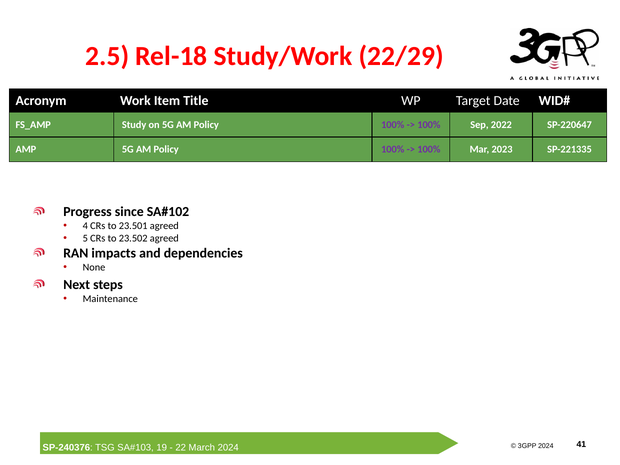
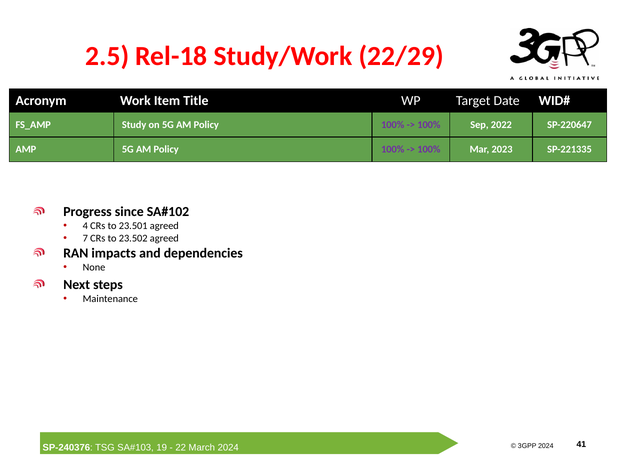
5: 5 -> 7
